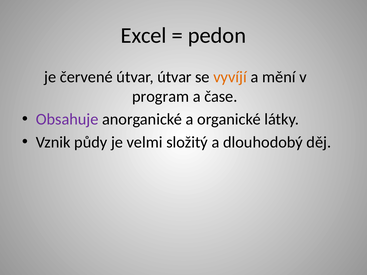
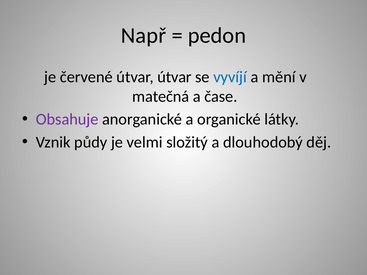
Excel: Excel -> Např
vyvíjí colour: orange -> blue
program: program -> matečná
